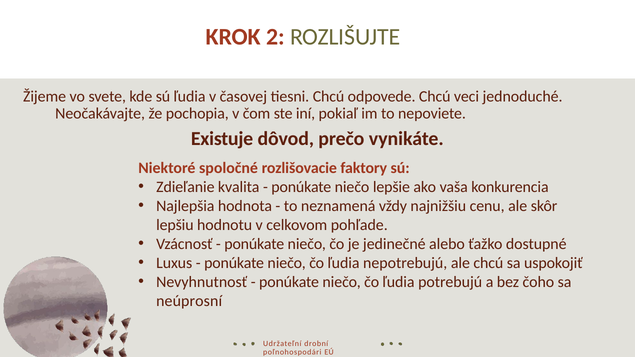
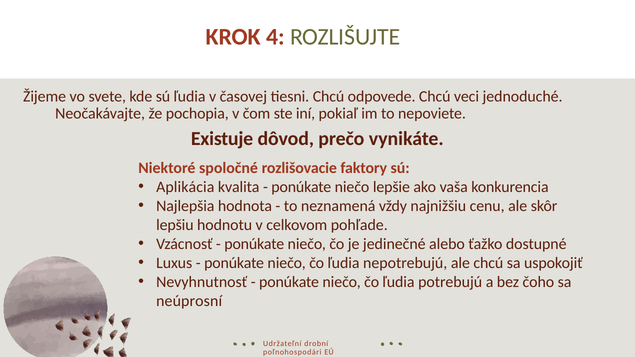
2: 2 -> 4
Zdieľanie: Zdieľanie -> Aplikácia
